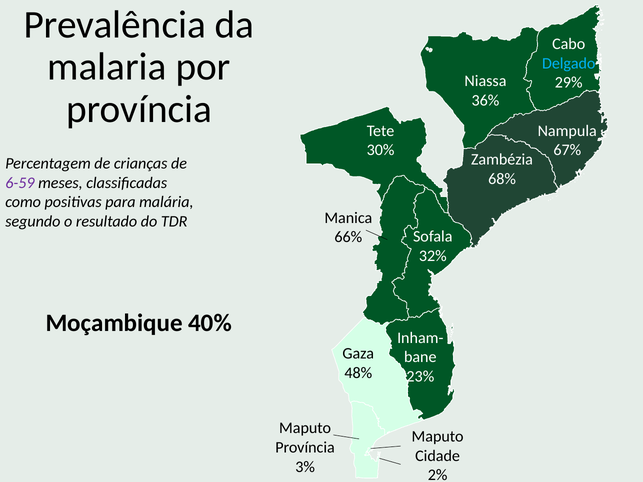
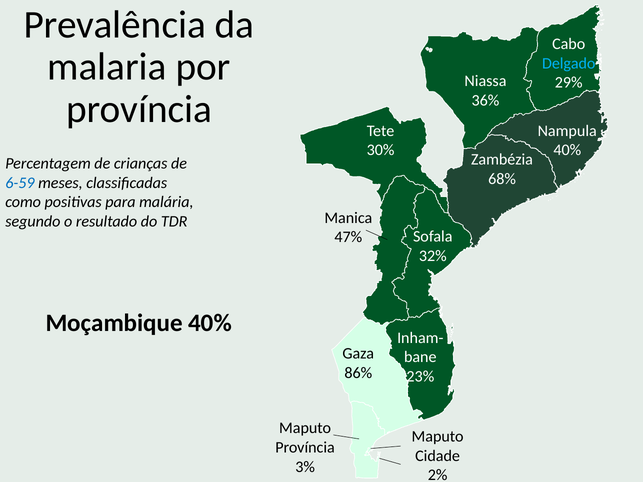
67% at (567, 150): 67% -> 40%
6-59 colour: purple -> blue
66%: 66% -> 47%
48%: 48% -> 86%
